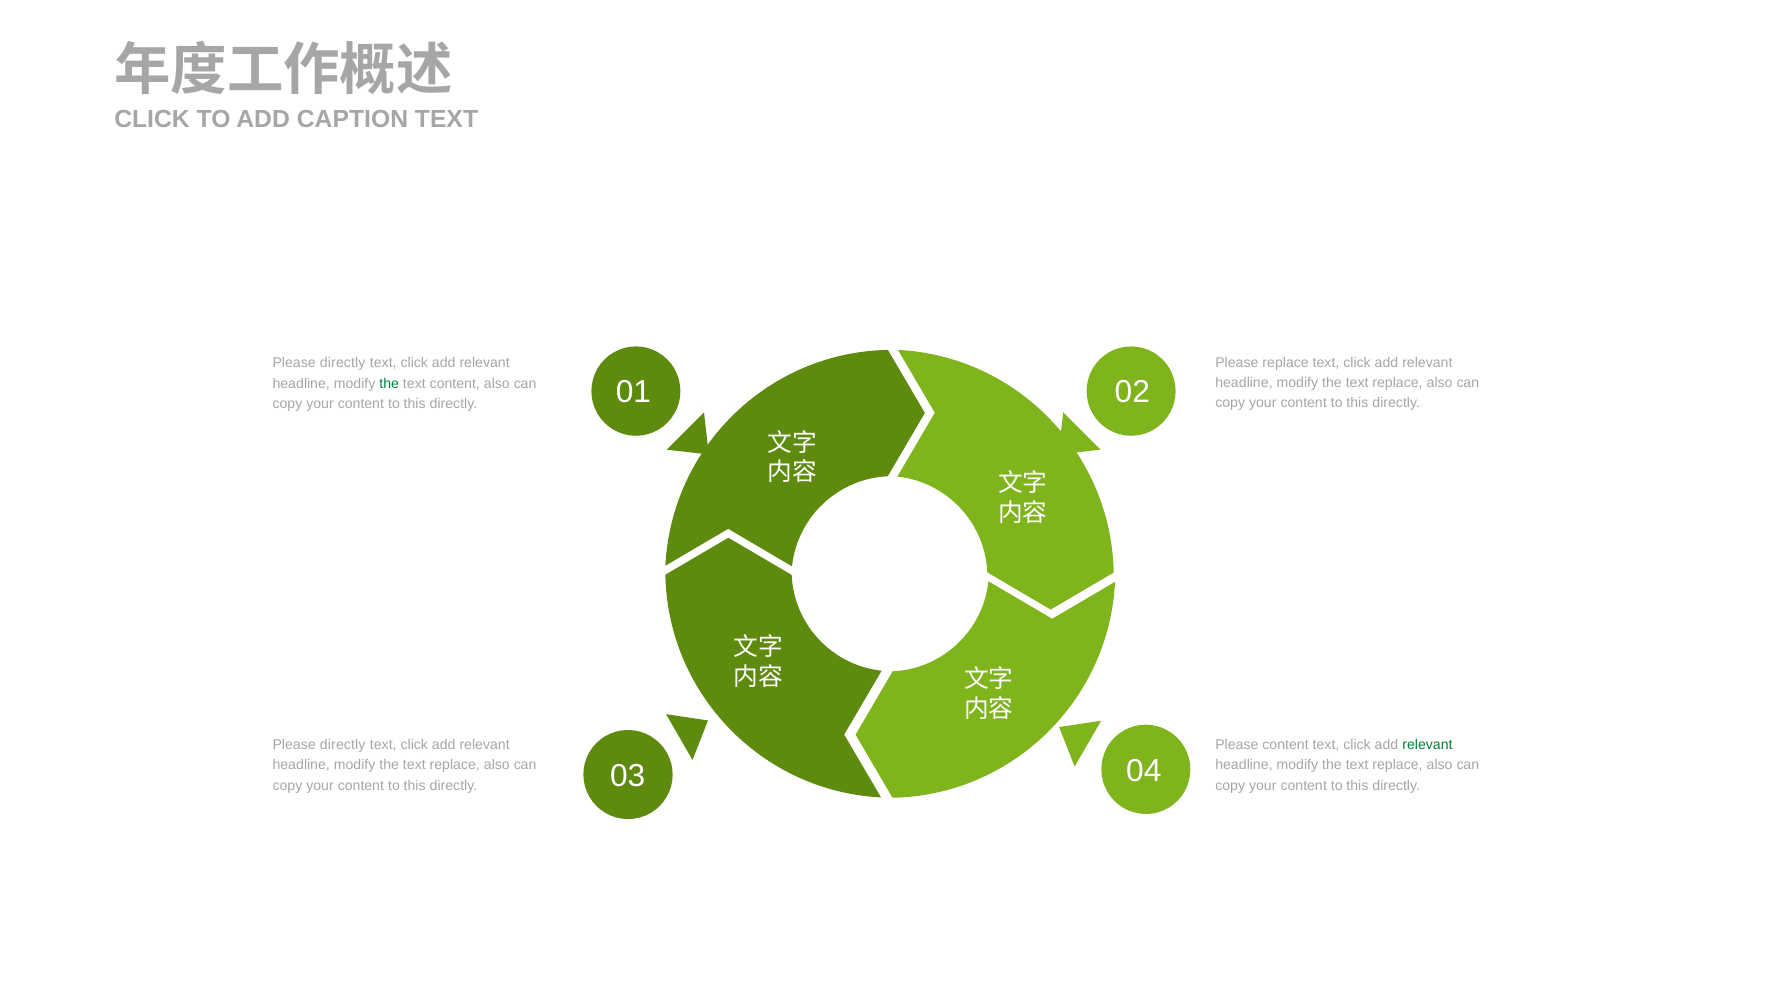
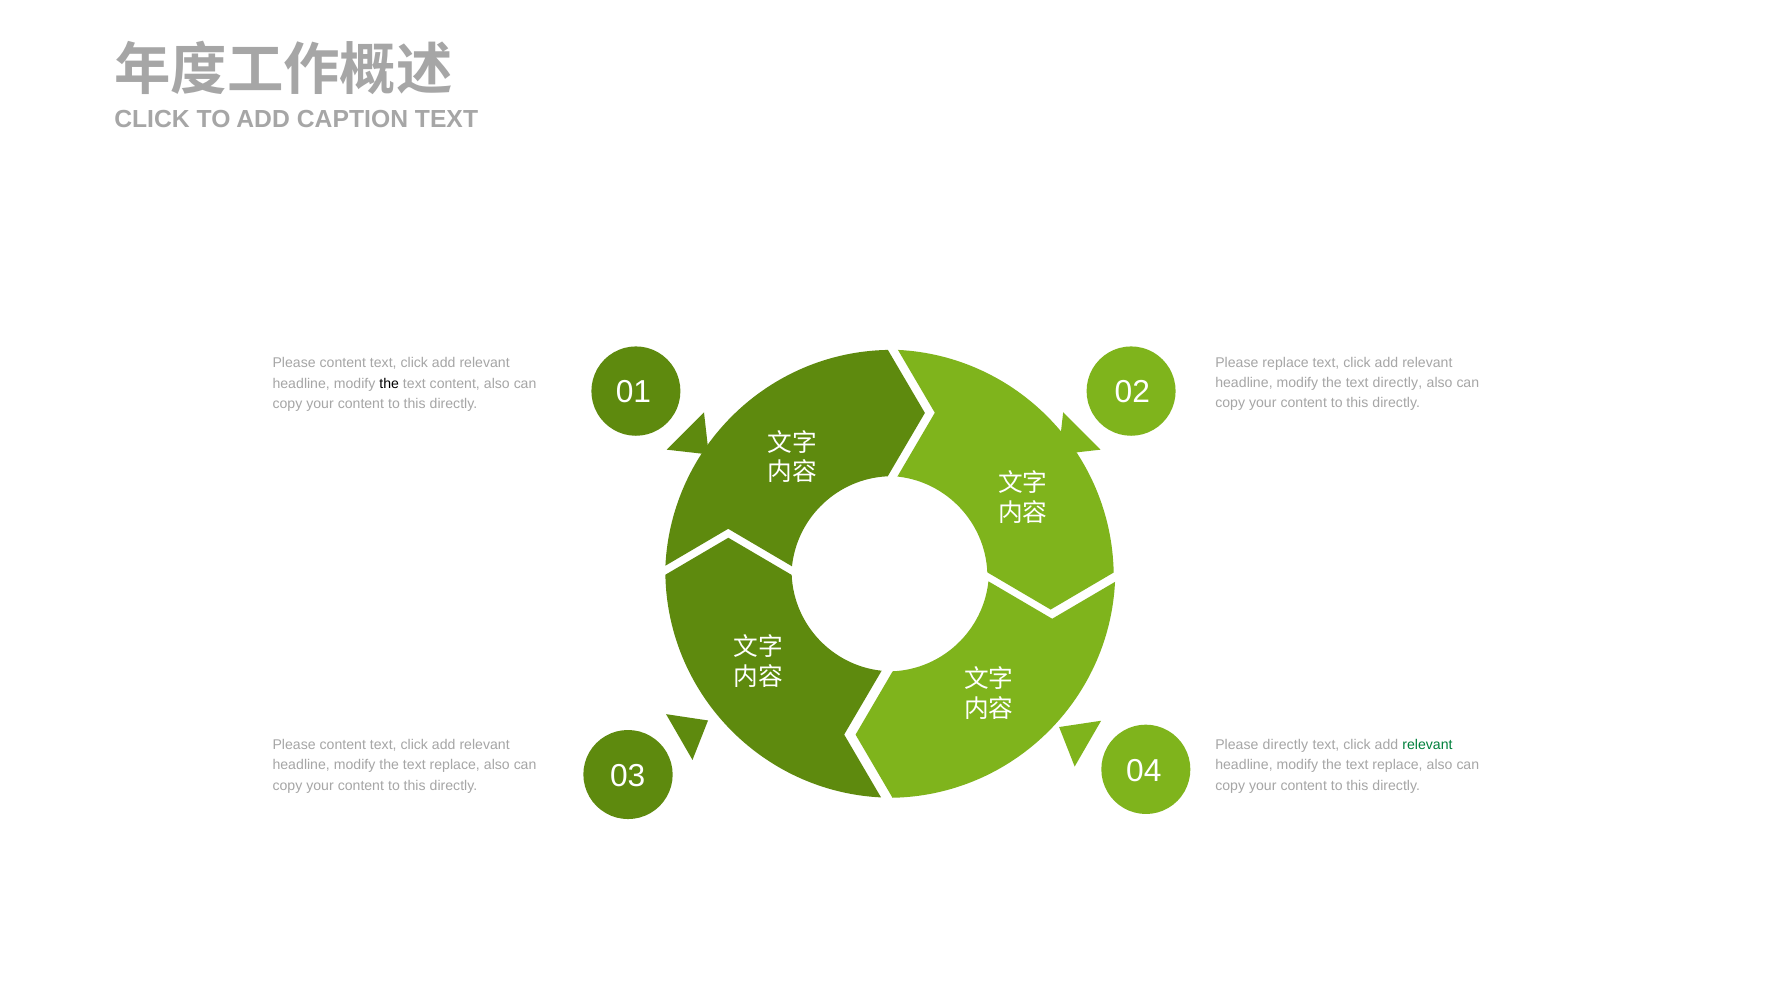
directly at (343, 363): directly -> content
replace at (1398, 382): replace -> directly
the at (389, 383) colour: green -> black
directly at (343, 745): directly -> content
Please content: content -> directly
